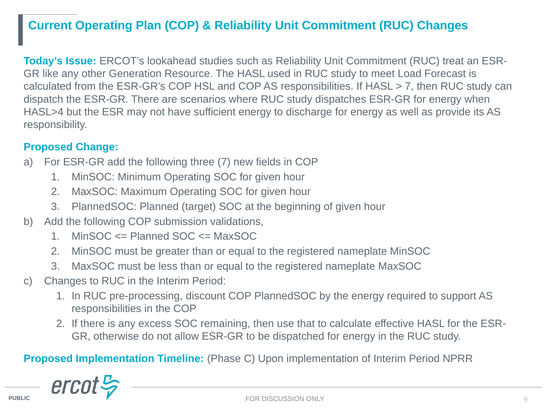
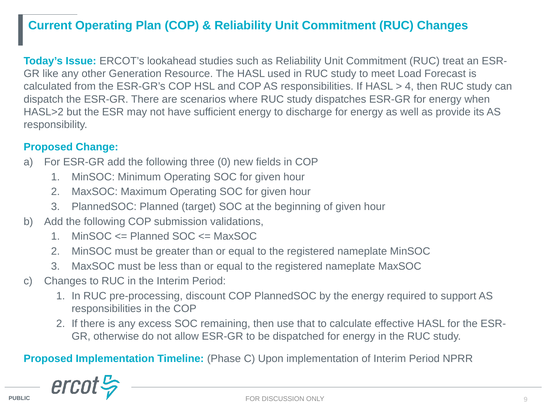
7 at (409, 87): 7 -> 4
HASL>4: HASL>4 -> HASL>2
three 7: 7 -> 0
